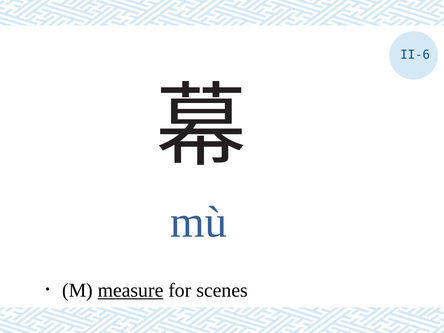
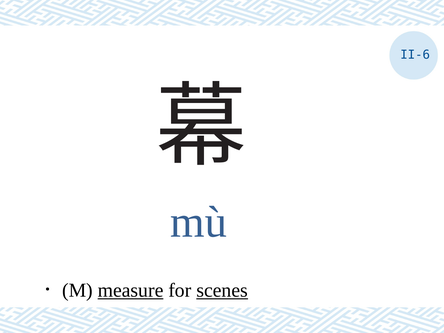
scenes underline: none -> present
